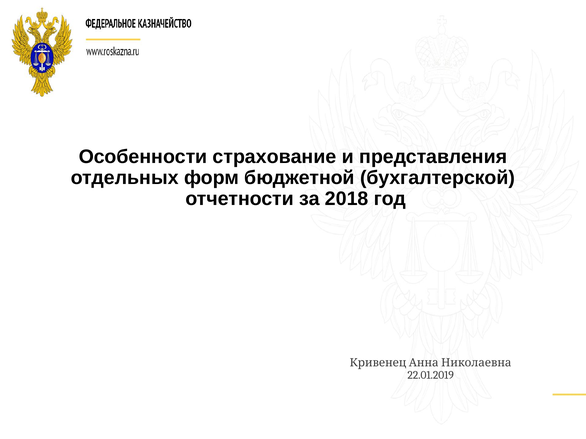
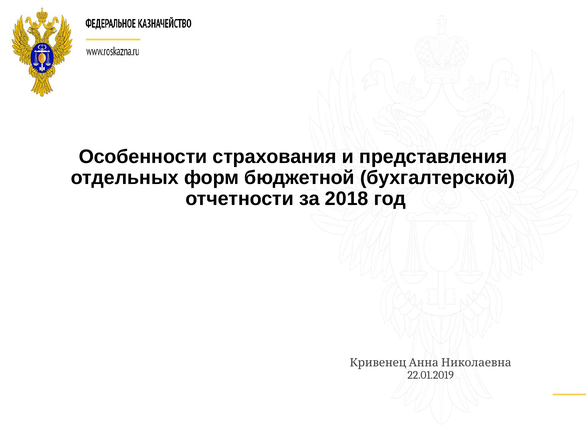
страхование: страхование -> страхования
